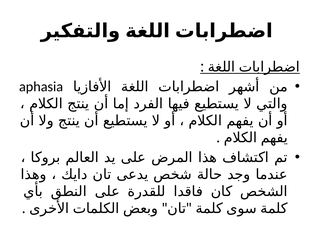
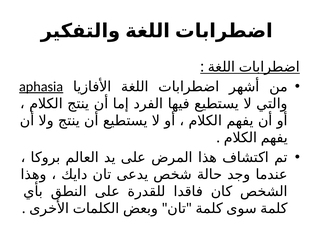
aphasia underline: none -> present
